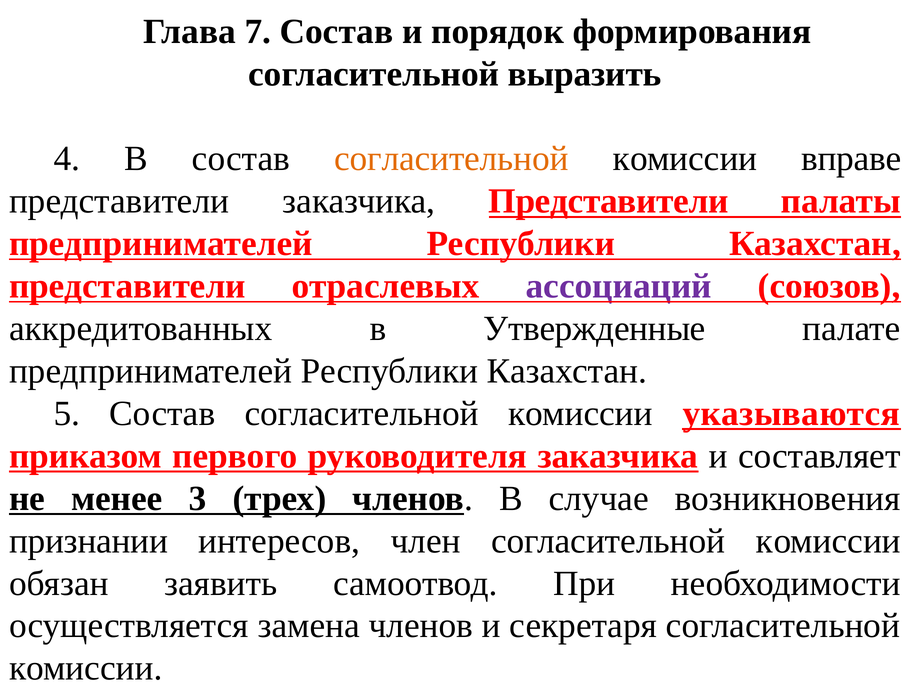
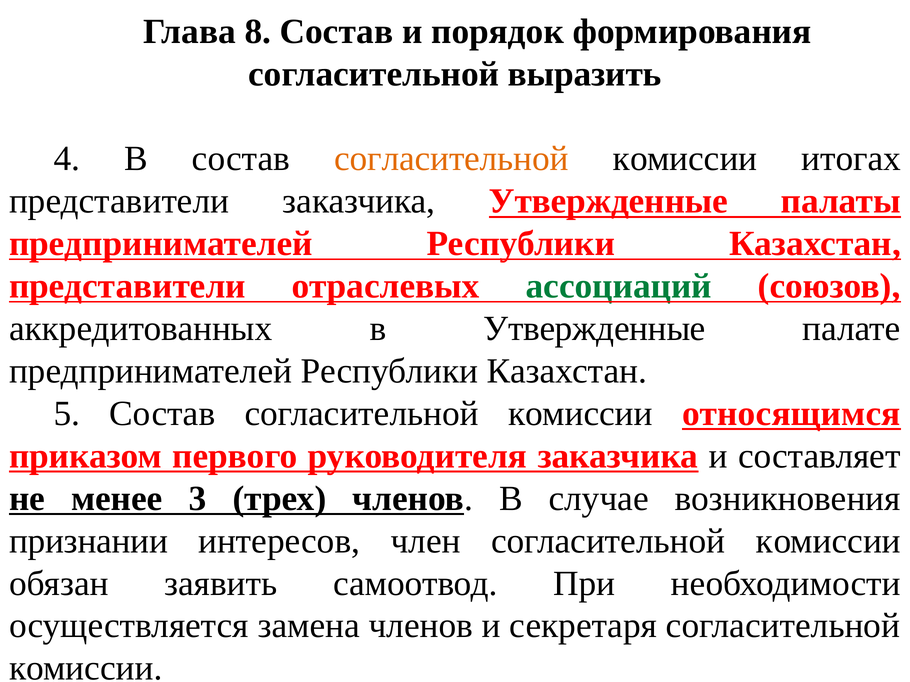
7: 7 -> 8
вправе: вправе -> итогах
заказчика Представители: Представители -> Утвержденные
ассоциаций colour: purple -> green
указываются: указываются -> относящимся
